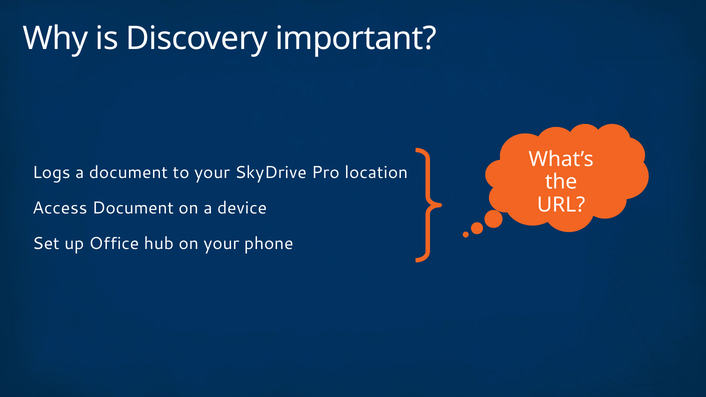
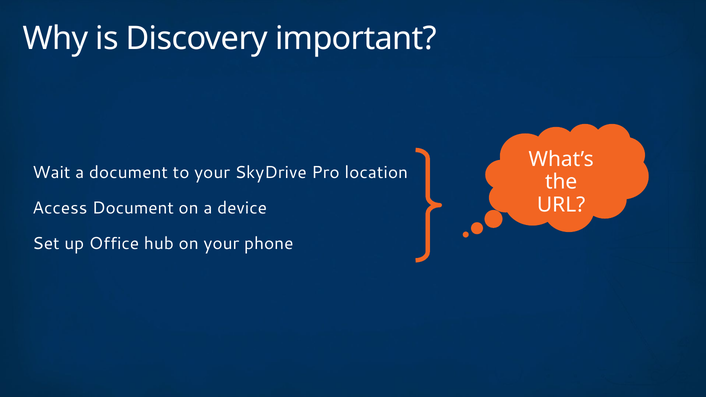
Logs: Logs -> Wait
